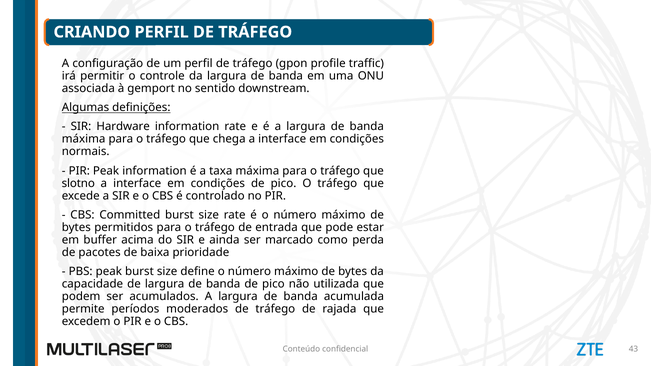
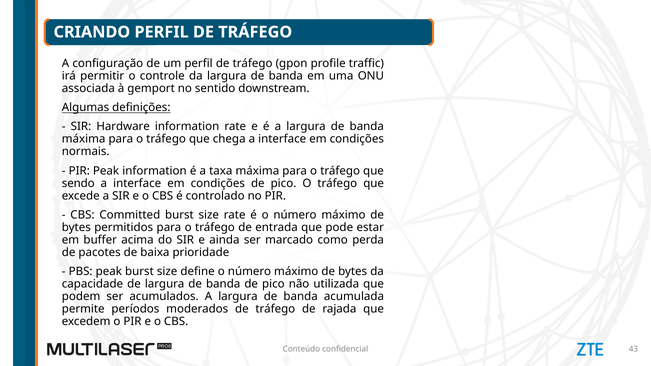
slotno: slotno -> sendo
